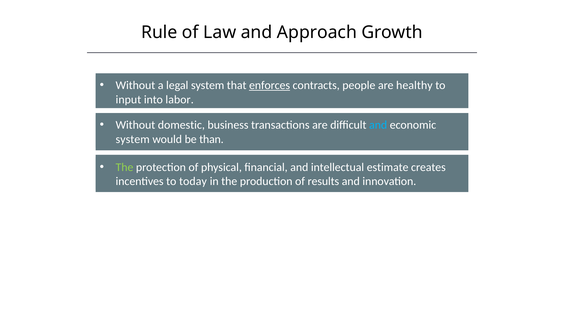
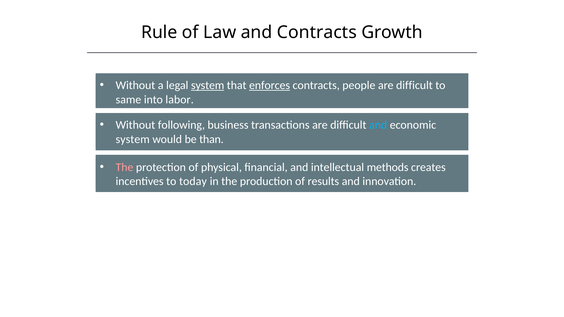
and Approach: Approach -> Contracts
system at (208, 85) underline: none -> present
people are healthy: healthy -> difficult
input: input -> same
domestic: domestic -> following
The at (124, 167) colour: light green -> pink
estimate: estimate -> methods
